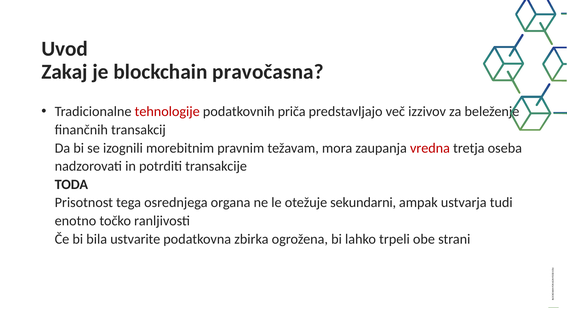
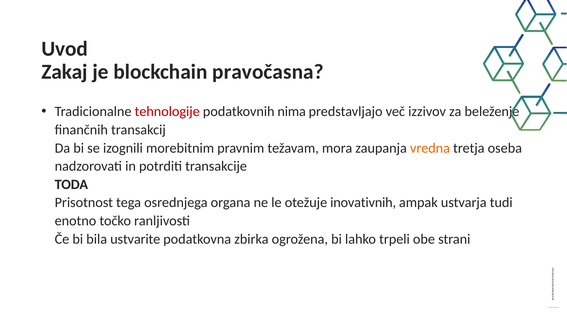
priča: priča -> nima
vredna colour: red -> orange
sekundarni: sekundarni -> inovativnih
